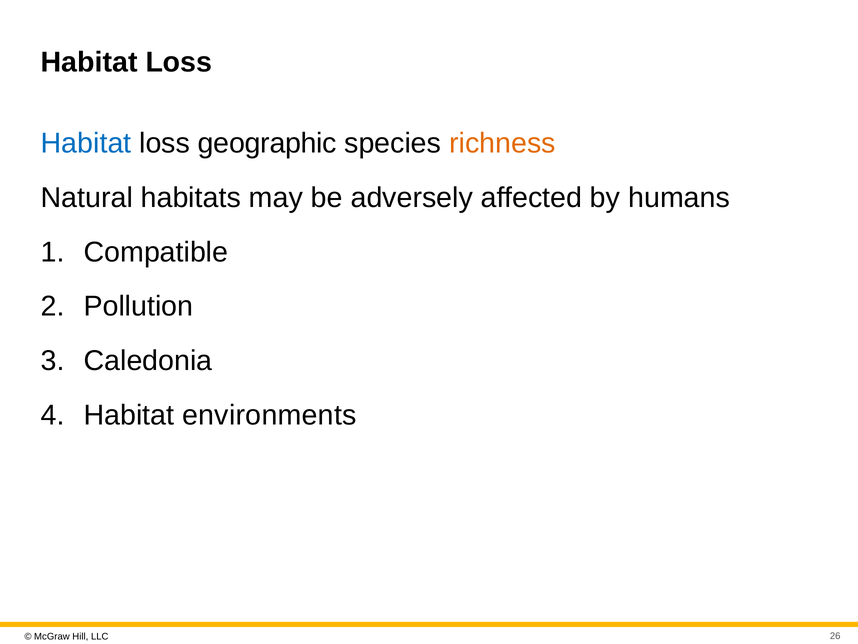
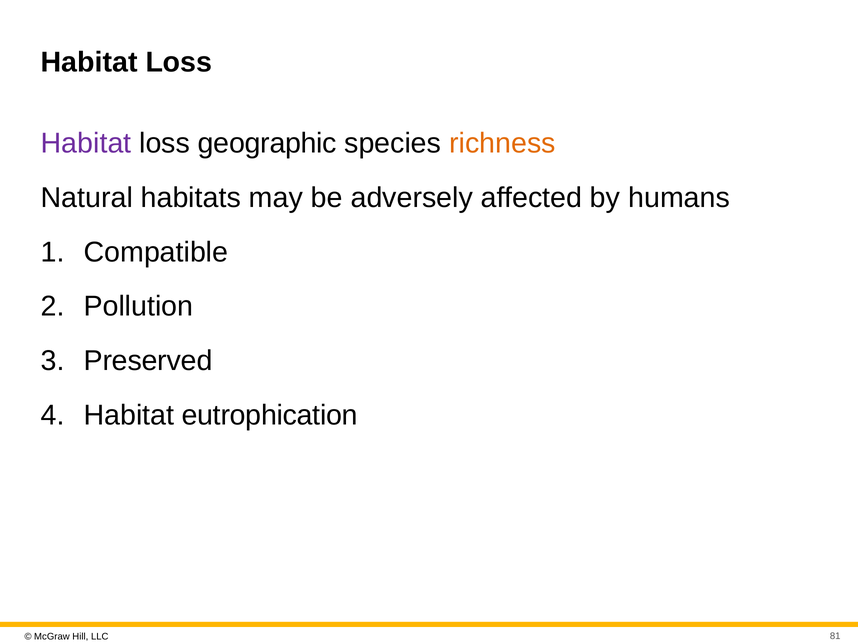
Habitat at (86, 143) colour: blue -> purple
Caledonia: Caledonia -> Preserved
environments: environments -> eutrophication
26: 26 -> 81
